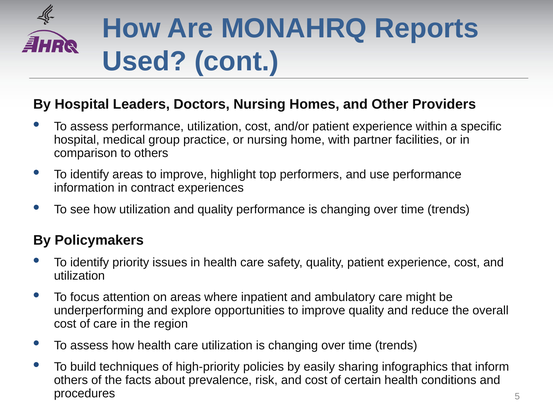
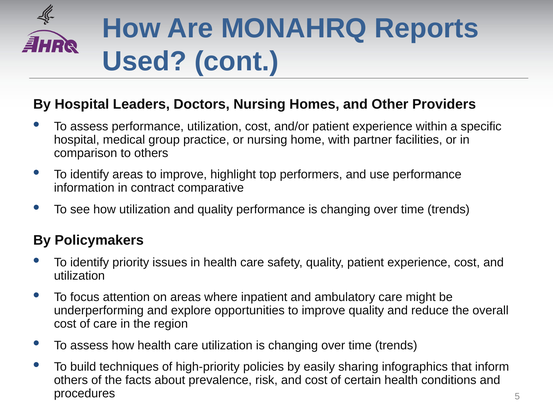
experiences: experiences -> comparative
